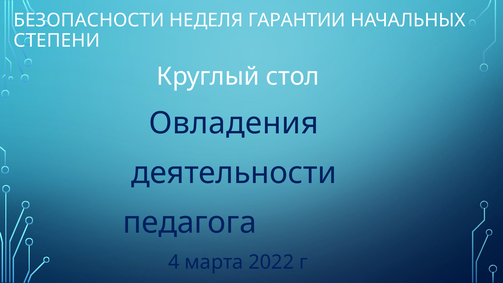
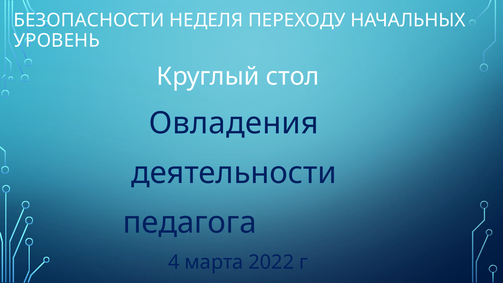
ГАРАНТИИ: ГАРАНТИИ -> ПЕРЕХОДУ
СТЕПЕНИ: СТЕПЕНИ -> УРОВЕНЬ
